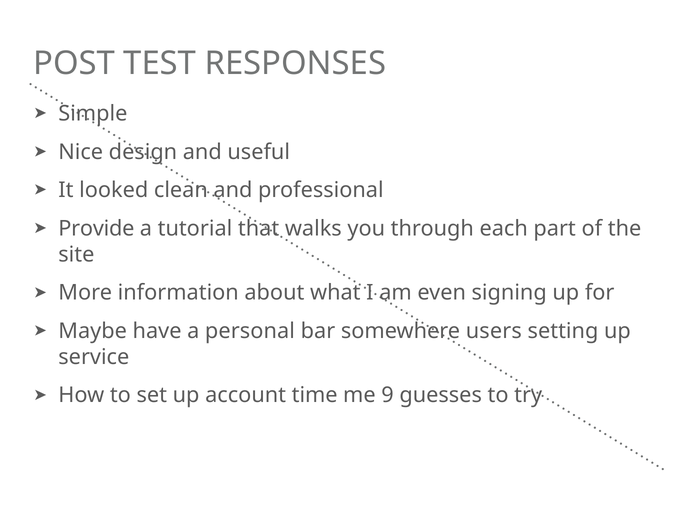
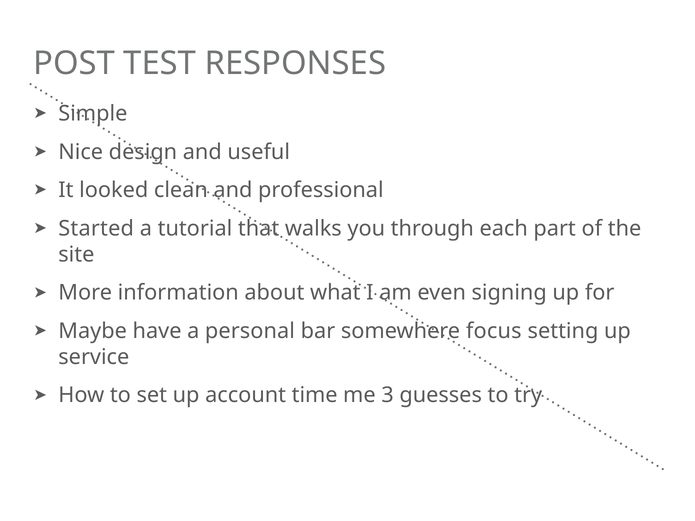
Provide: Provide -> Started
users: users -> focus
9: 9 -> 3
